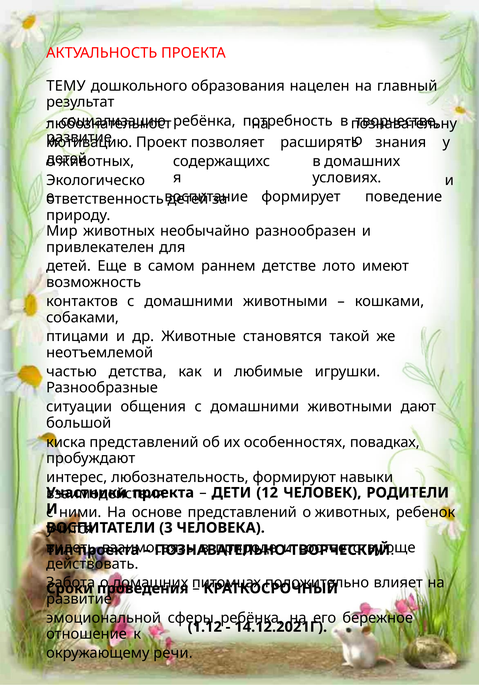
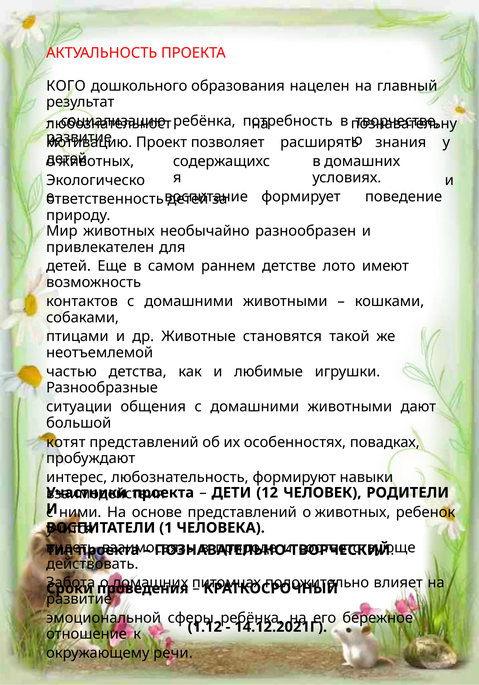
ТЕМУ: ТЕМУ -> КОГО
киска: киска -> котят
3: 3 -> 1
